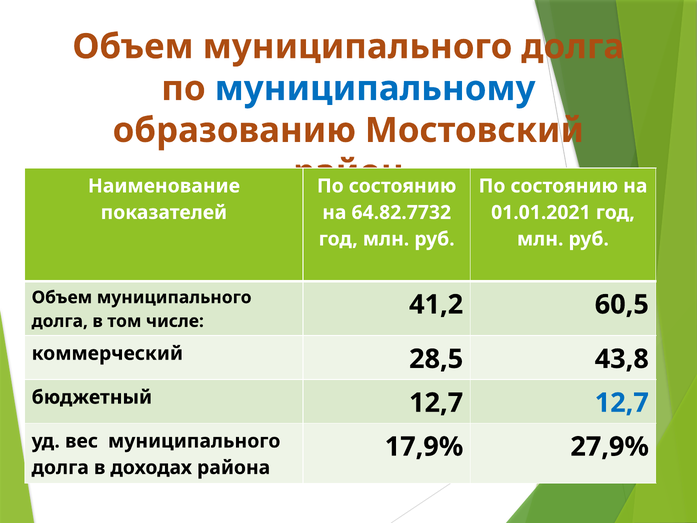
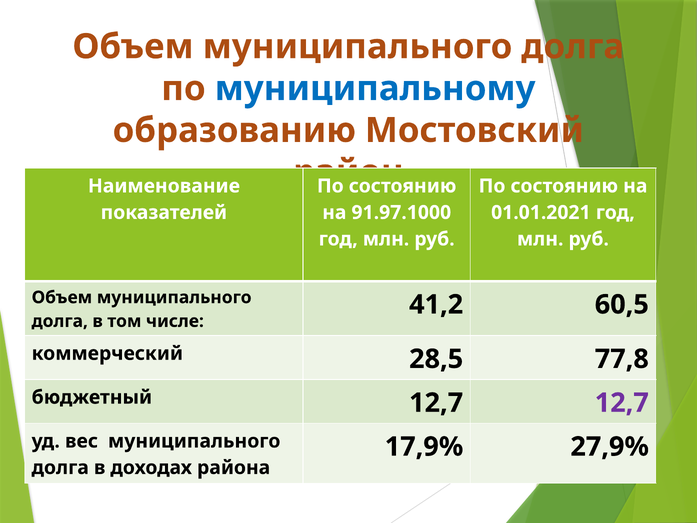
64.82.7732: 64.82.7732 -> 91.97.1000
43,8: 43,8 -> 77,8
12,7 at (622, 403) colour: blue -> purple
